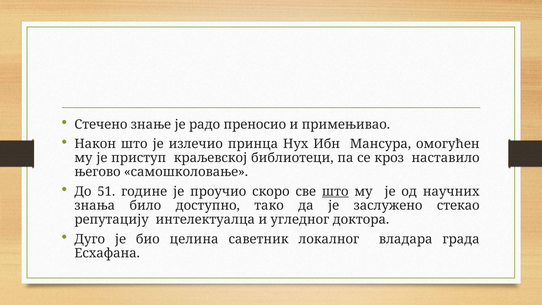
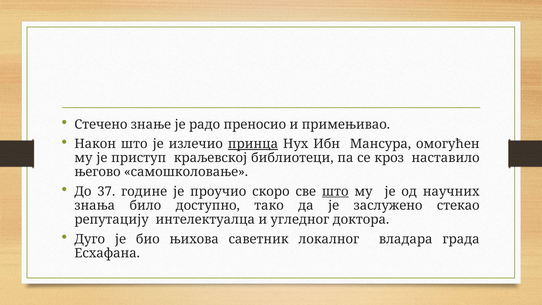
принца underline: none -> present
51: 51 -> 37
целина: целина -> њихова
